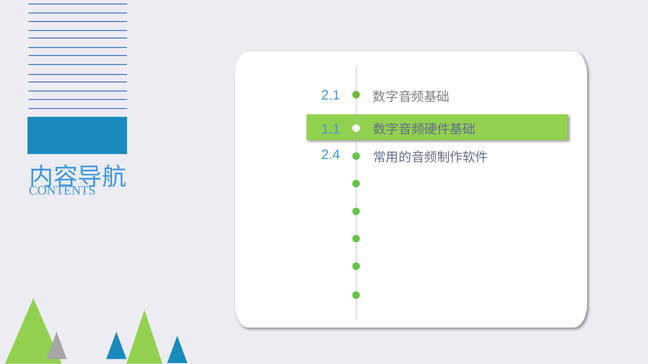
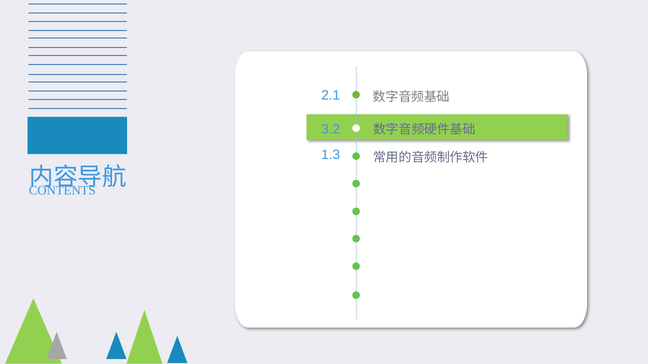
1.1: 1.1 -> 3.2
2.4: 2.4 -> 1.3
